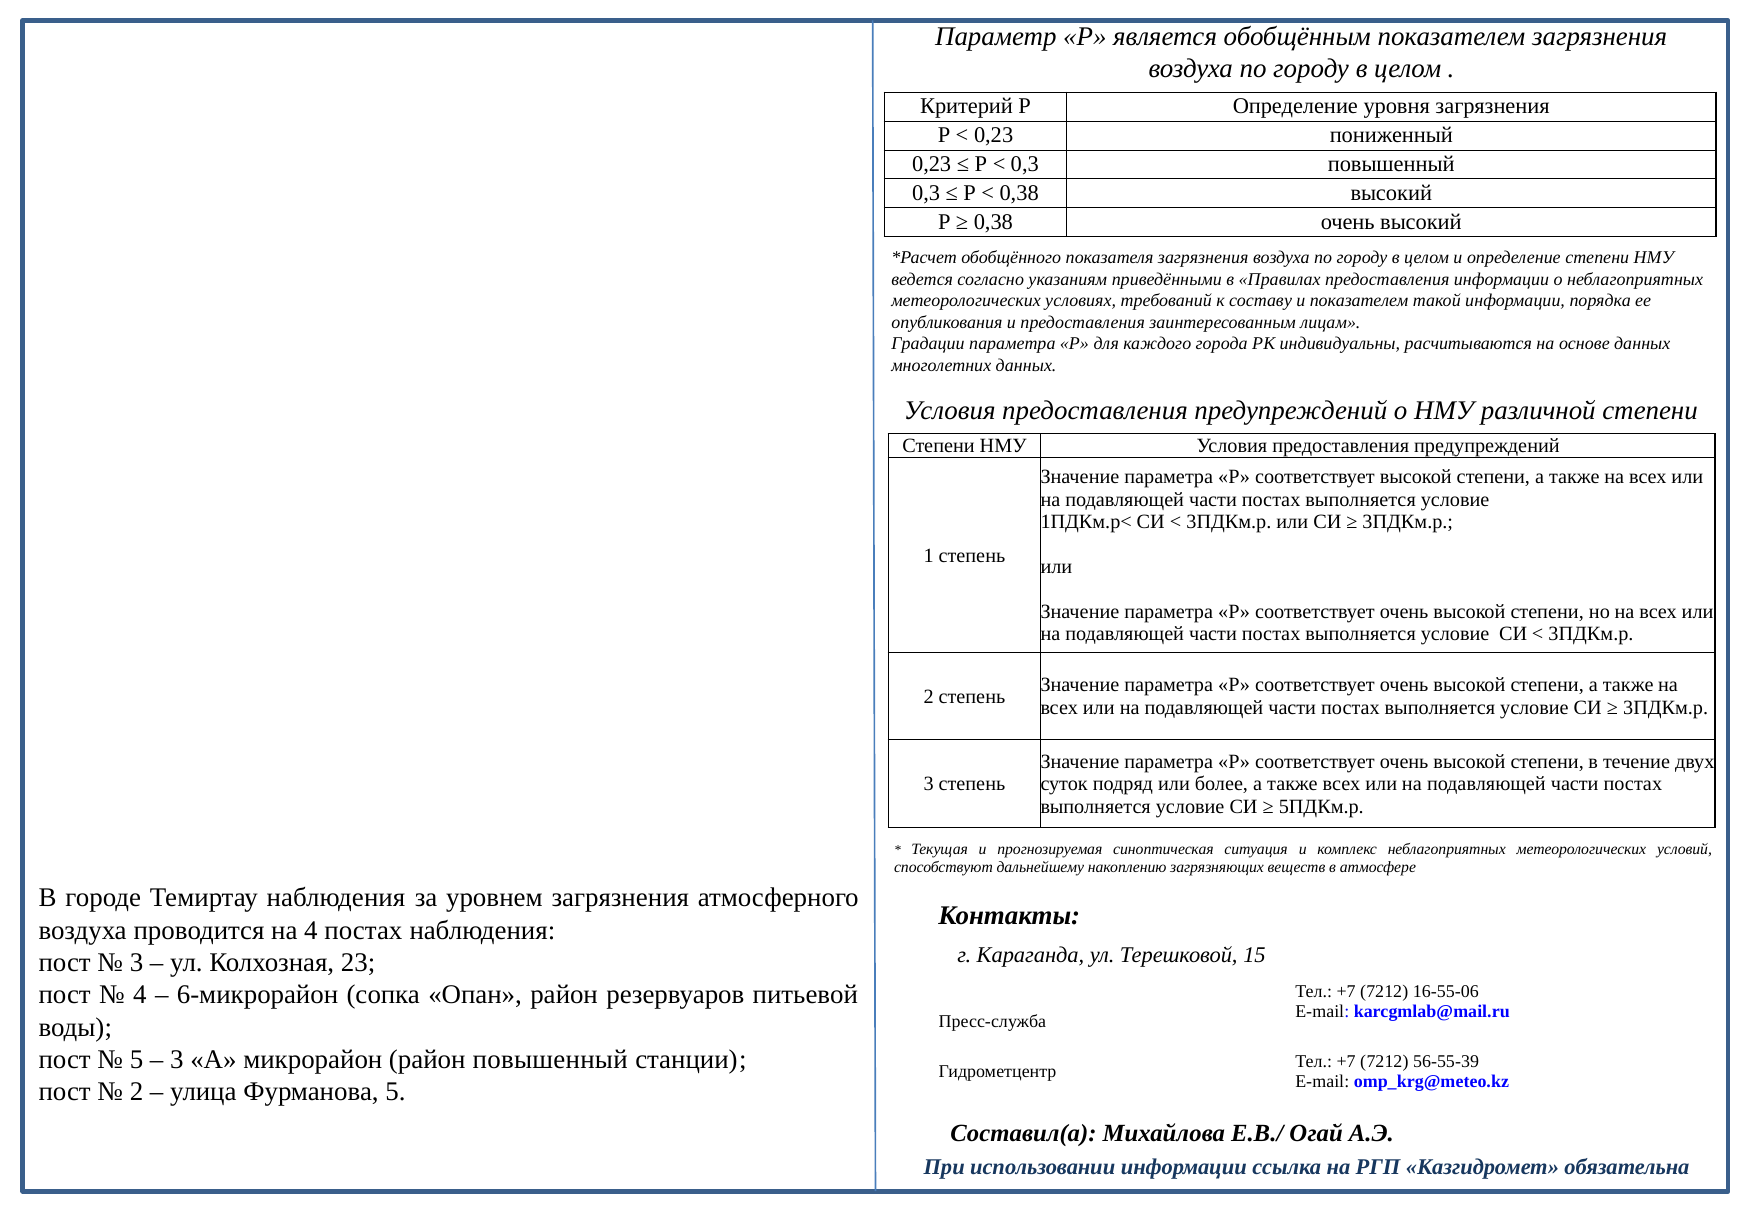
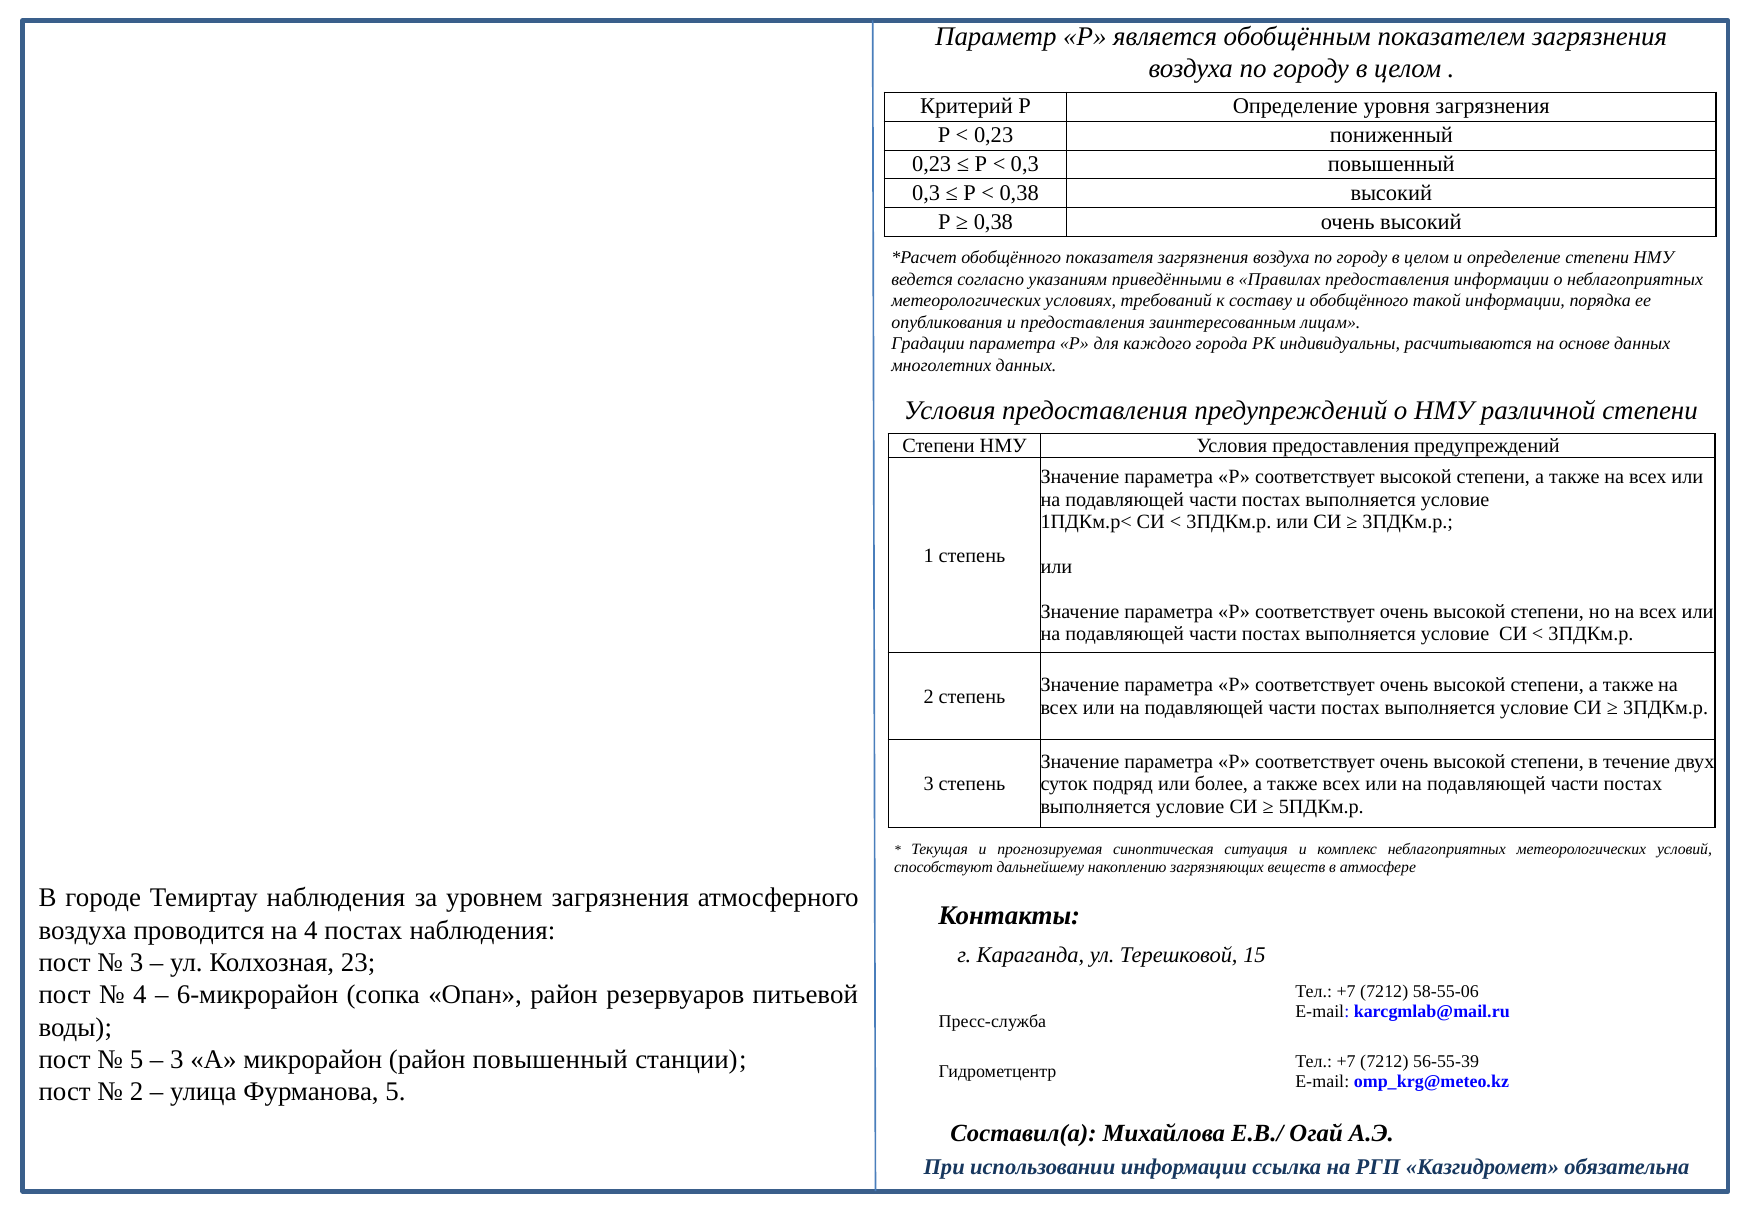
и показателем: показателем -> обобщённого
16-55-06: 16-55-06 -> 58-55-06
